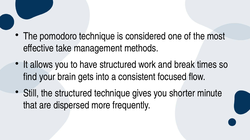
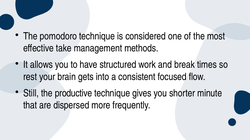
find: find -> rest
the structured: structured -> productive
